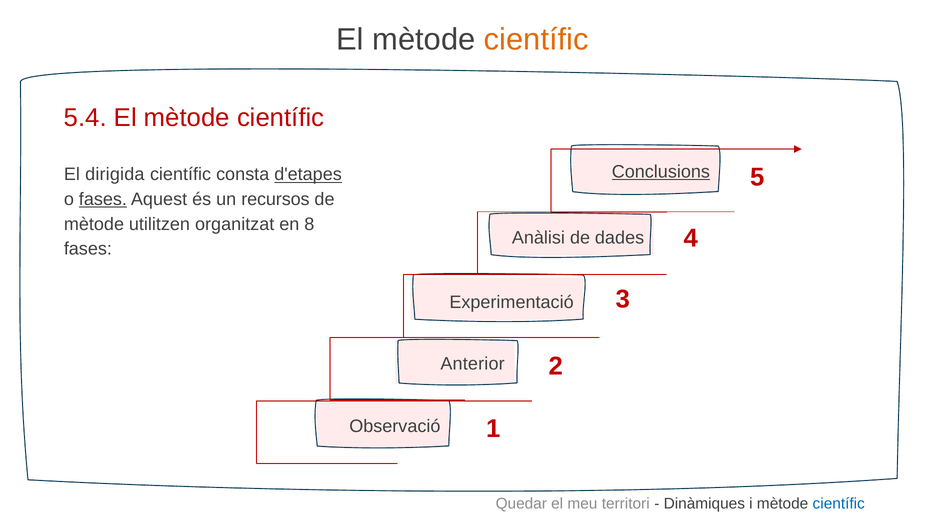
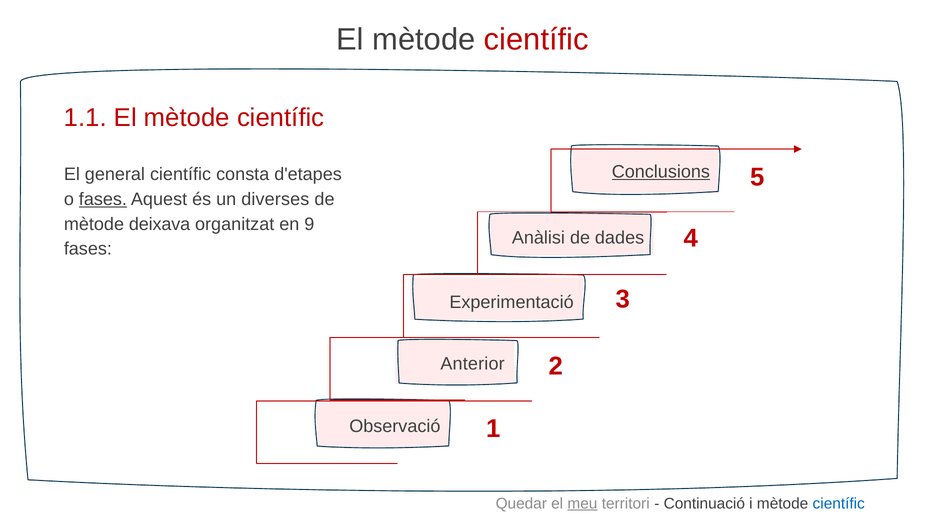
científic at (536, 40) colour: orange -> red
5.4: 5.4 -> 1.1
dirigida: dirigida -> general
d'etapes underline: present -> none
recursos: recursos -> diverses
utilitzen: utilitzen -> deixava
8: 8 -> 9
meu underline: none -> present
Dinàmiques: Dinàmiques -> Continuació
